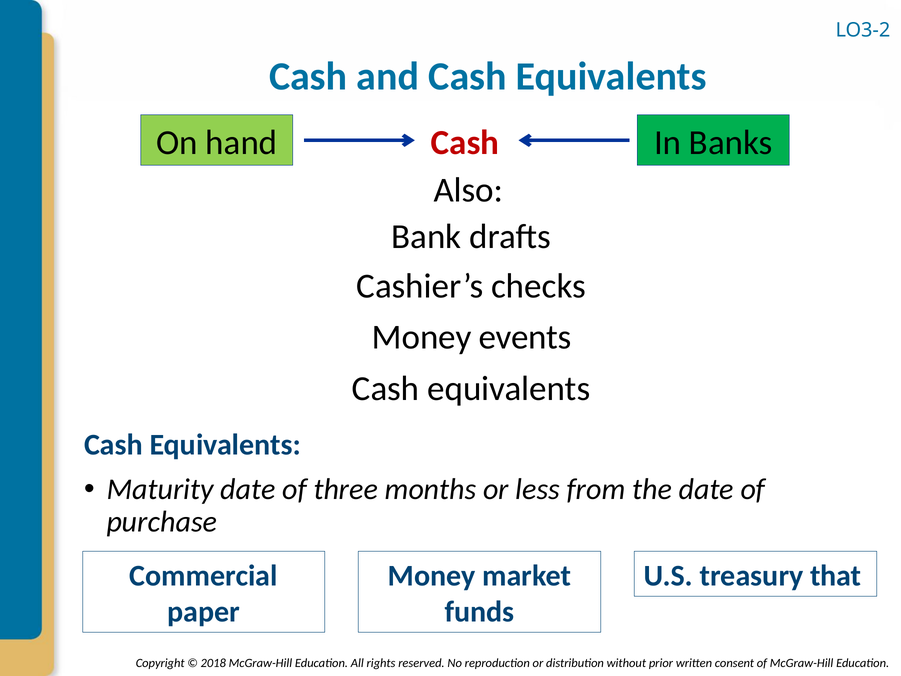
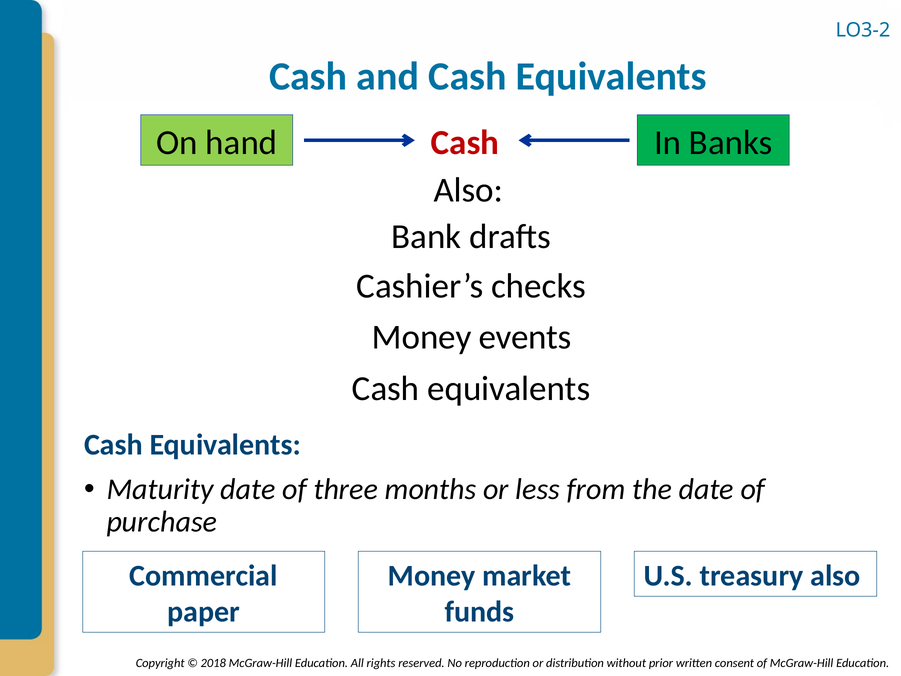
treasury that: that -> also
